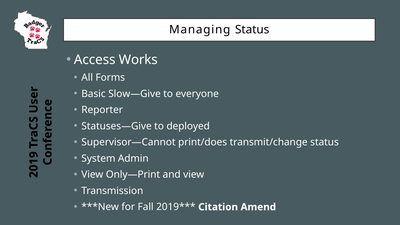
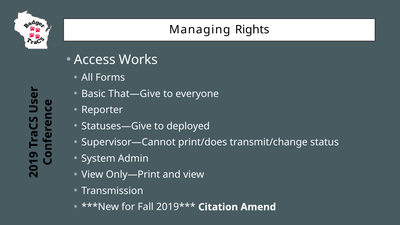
Managing Status: Status -> Rights
Slow—Give: Slow—Give -> That—Give
